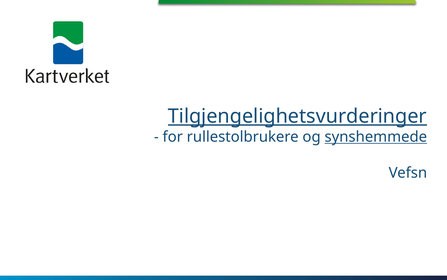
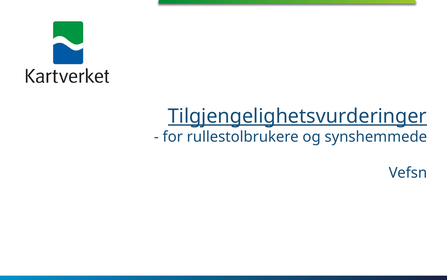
synshemmede underline: present -> none
